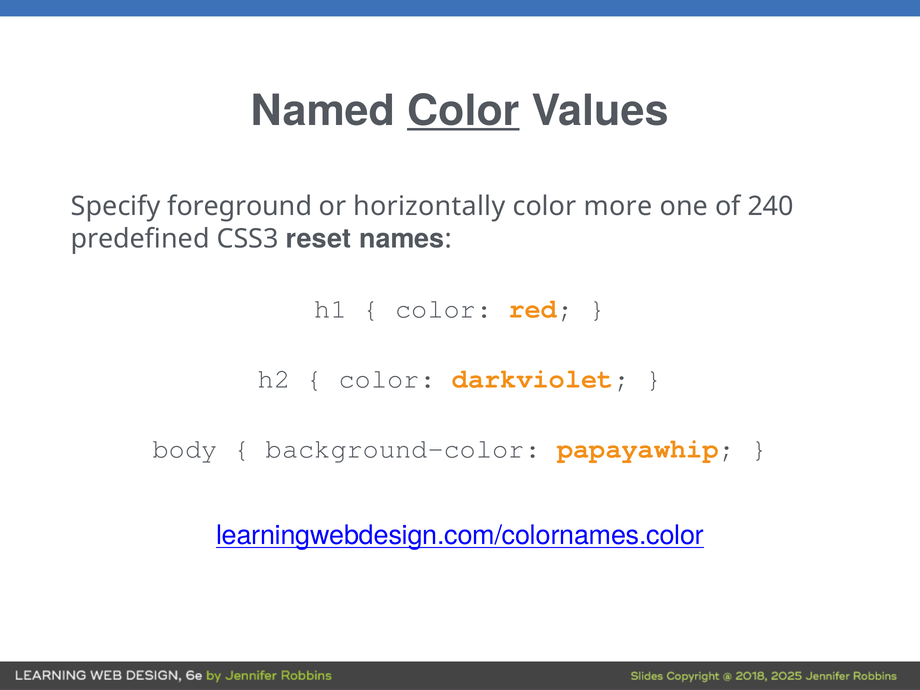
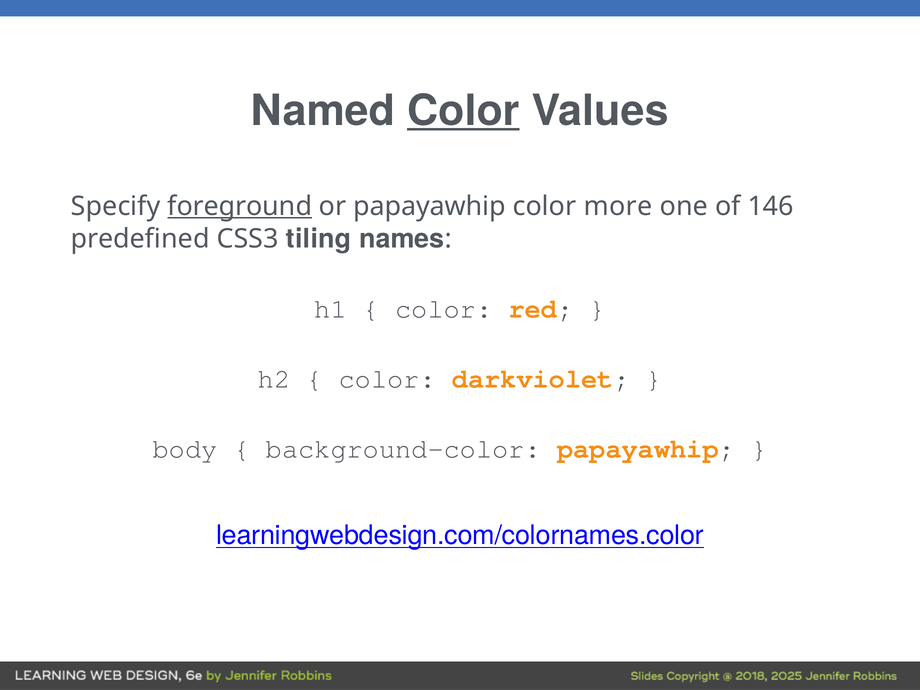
foreground underline: none -> present
or horizontally: horizontally -> papayawhip
240: 240 -> 146
reset: reset -> tiling
